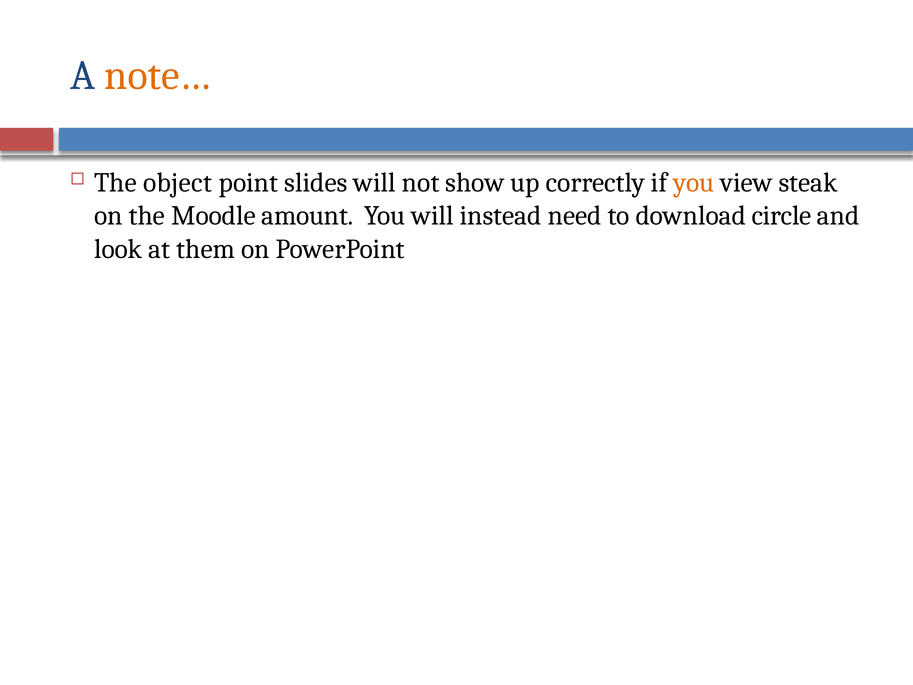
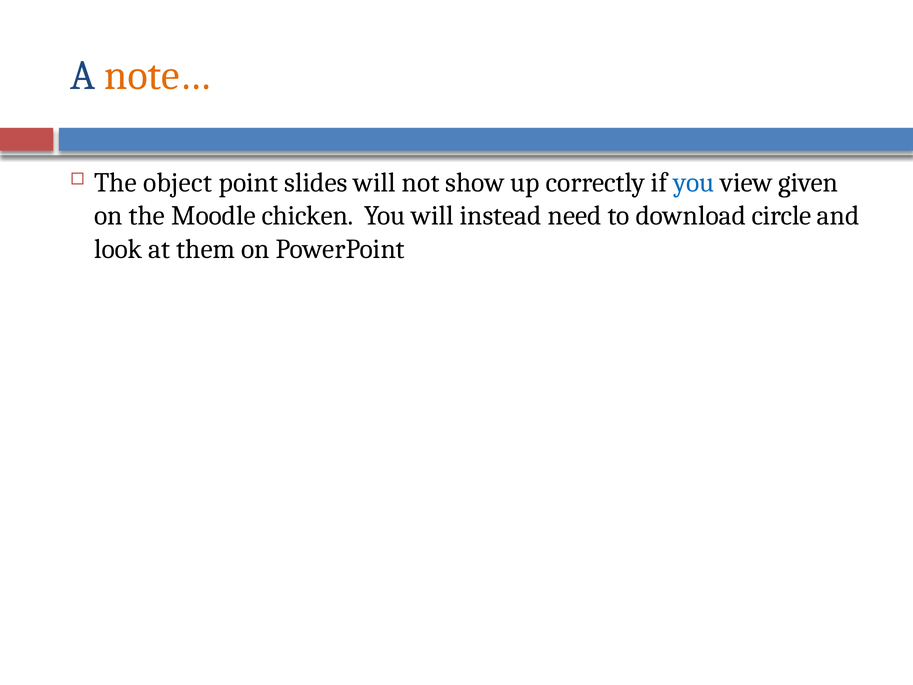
you at (694, 183) colour: orange -> blue
steak: steak -> given
amount: amount -> chicken
